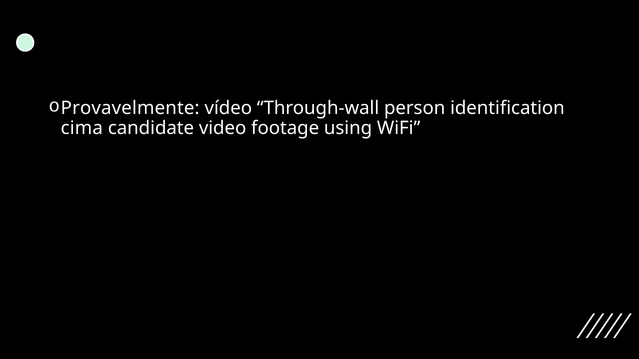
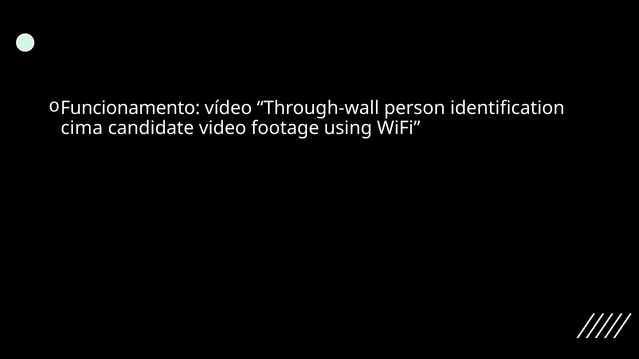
Provavelmente: Provavelmente -> Funcionamento
